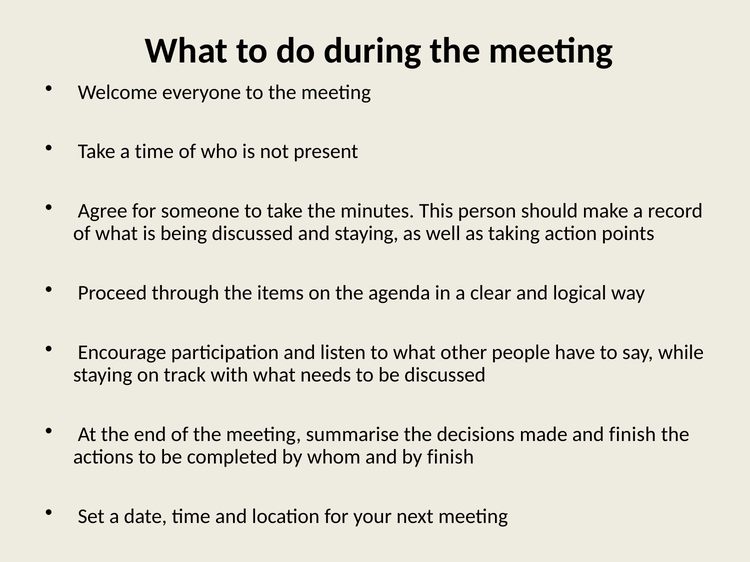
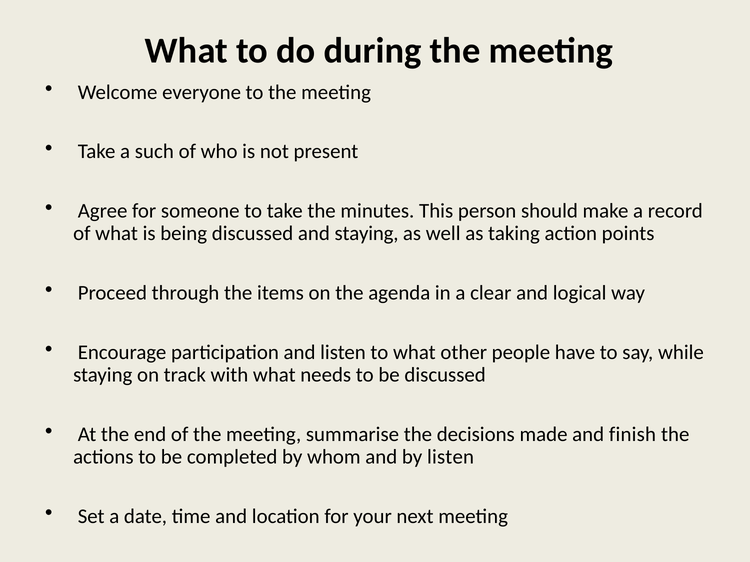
a time: time -> such
by finish: finish -> listen
